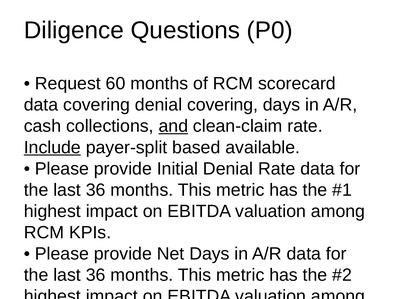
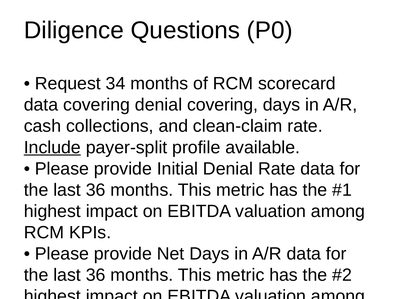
60: 60 -> 34
and underline: present -> none
based: based -> profile
